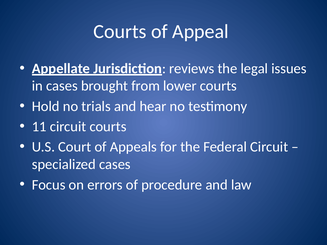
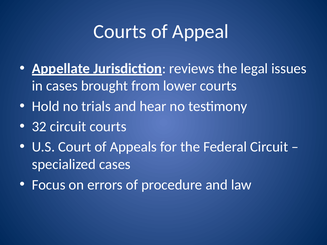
11: 11 -> 32
